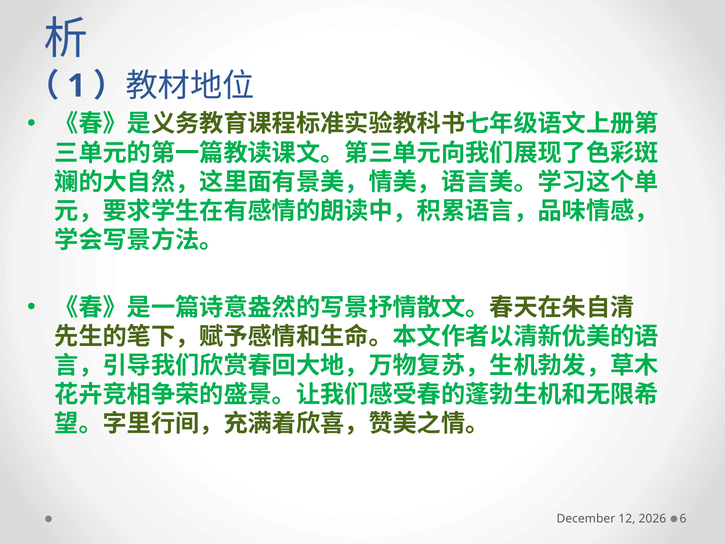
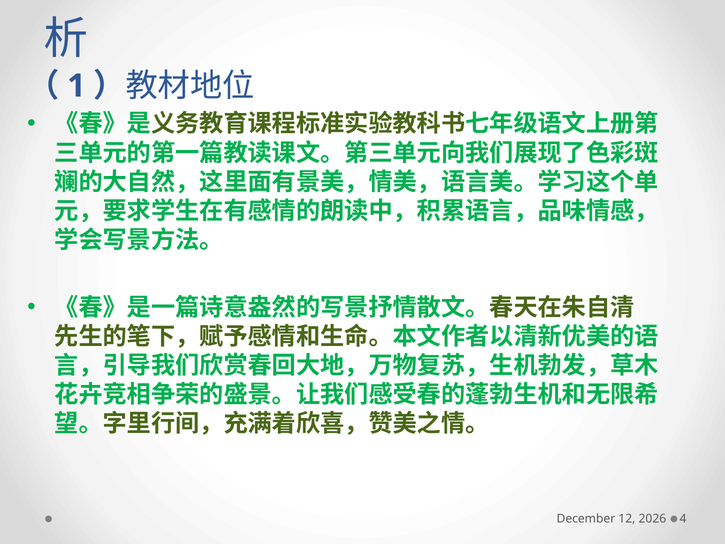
6: 6 -> 4
